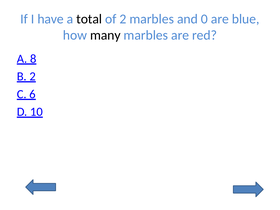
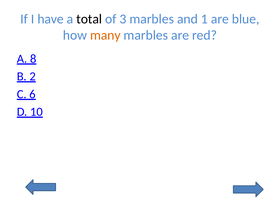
of 2: 2 -> 3
0: 0 -> 1
many colour: black -> orange
